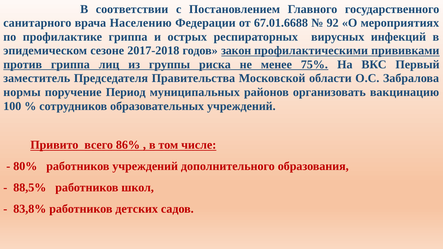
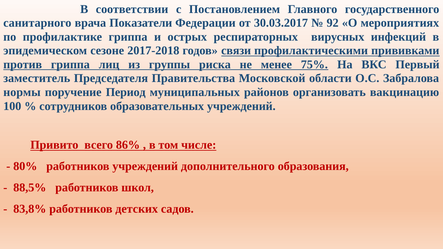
Населению: Населению -> Показатели
67.01.6688: 67.01.6688 -> 30.03.2017
закон: закон -> связи
